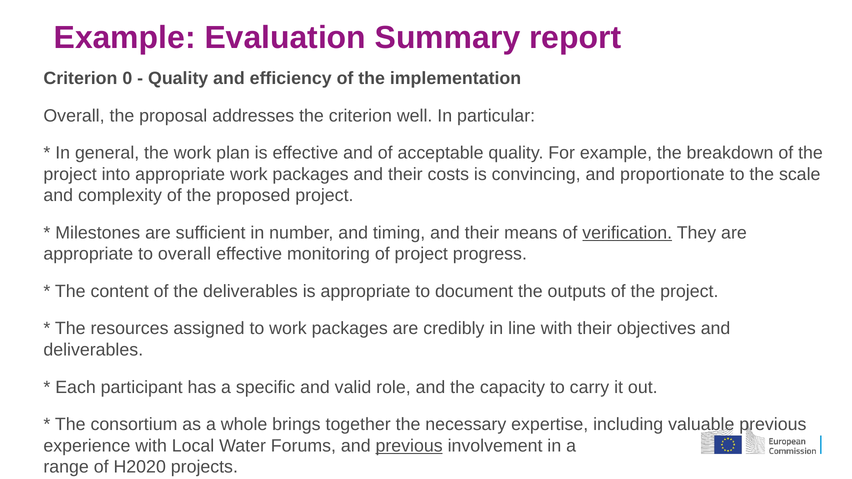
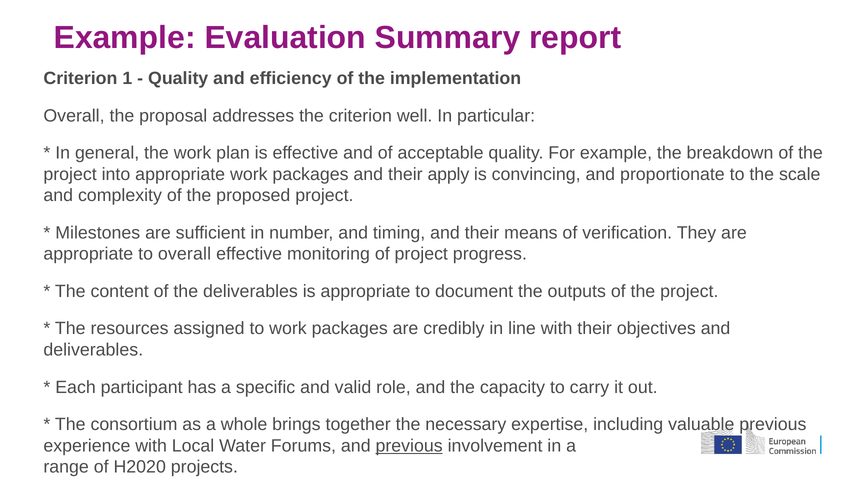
0: 0 -> 1
costs: costs -> apply
verification underline: present -> none
